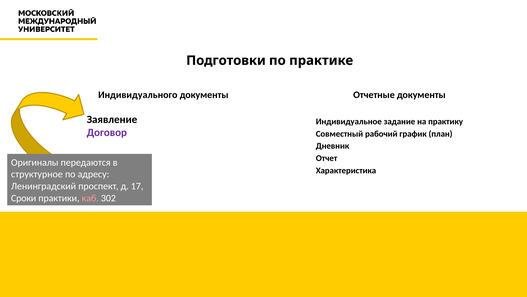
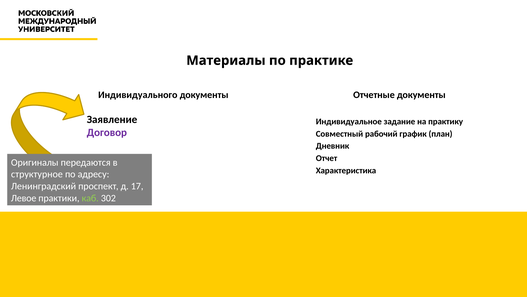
Подготовки: Подготовки -> Материалы
Сроки: Сроки -> Левое
каб colour: pink -> light green
